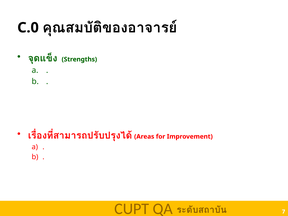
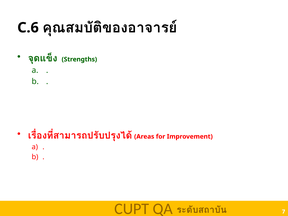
C.0: C.0 -> C.6
